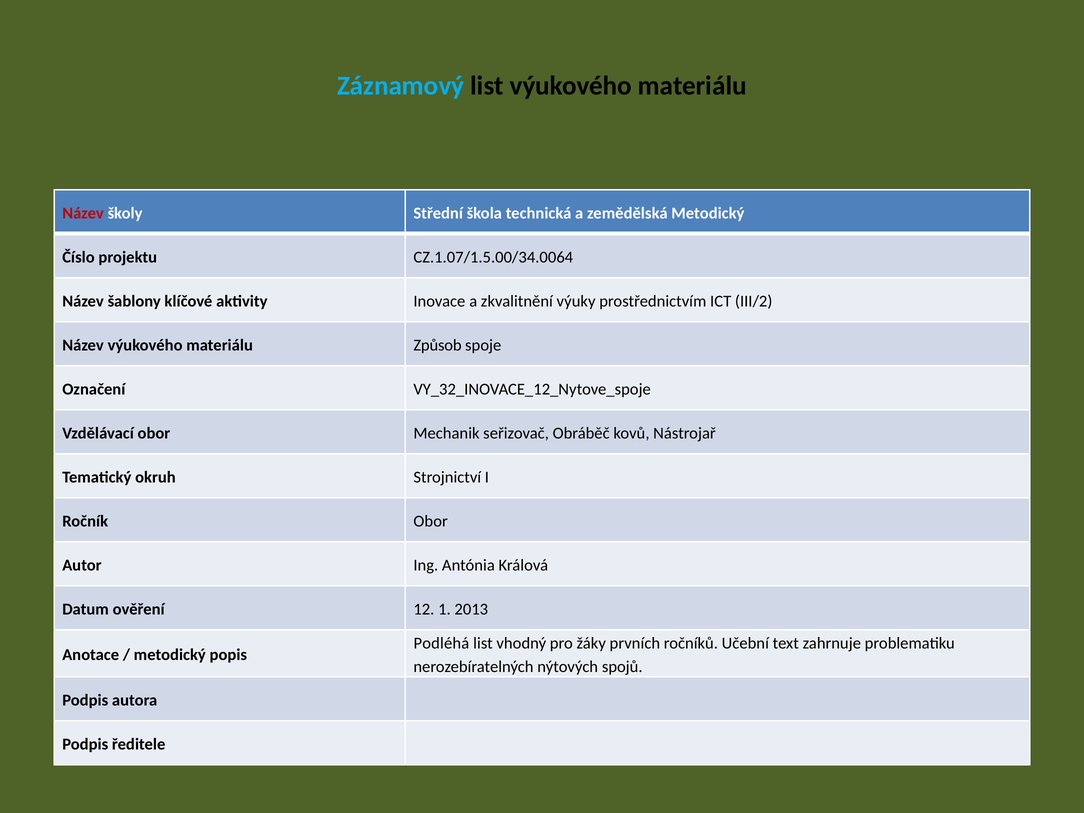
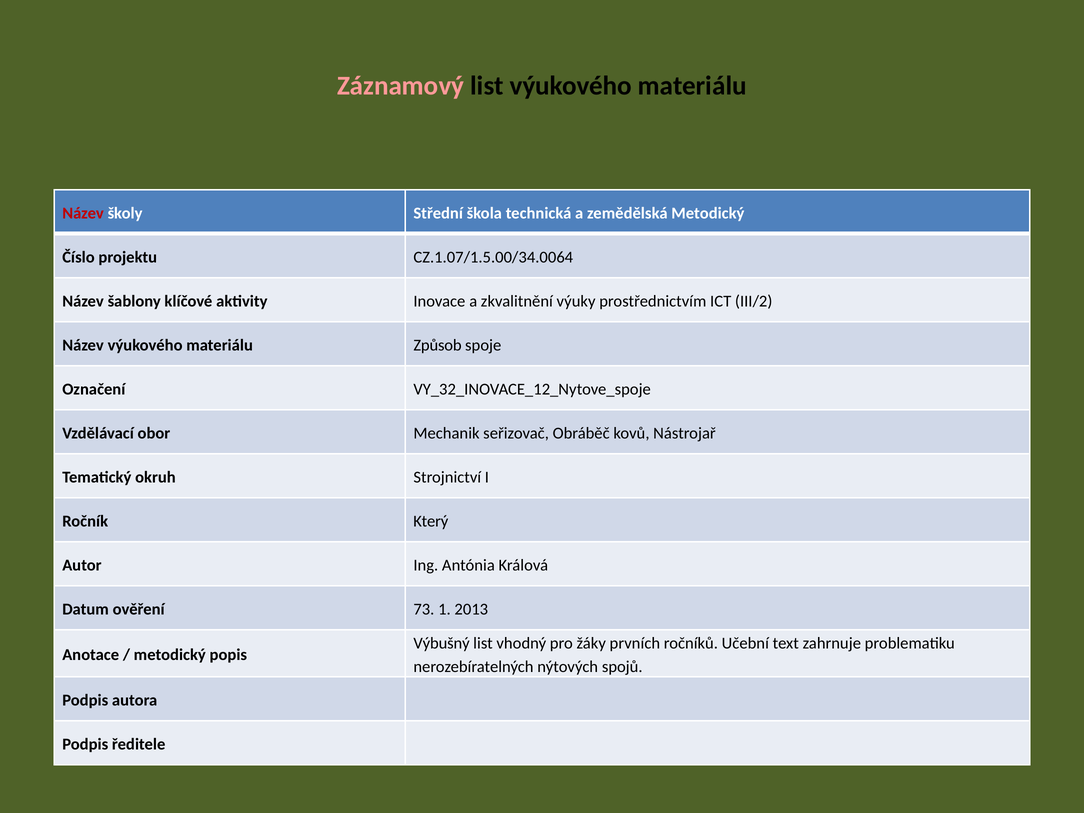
Záznamový colour: light blue -> pink
Ročník Obor: Obor -> Který
12: 12 -> 73
Podléhá: Podléhá -> Výbušný
